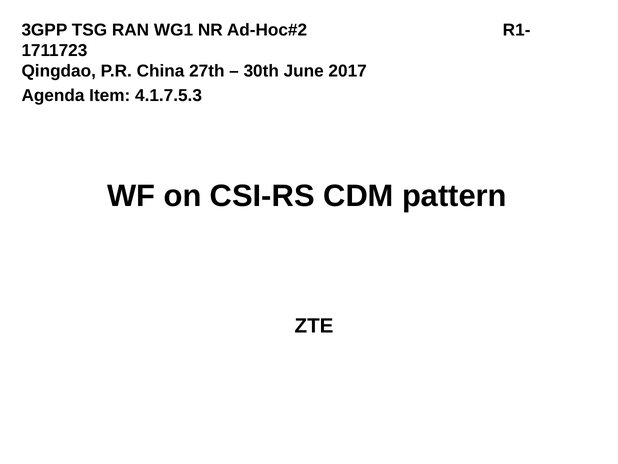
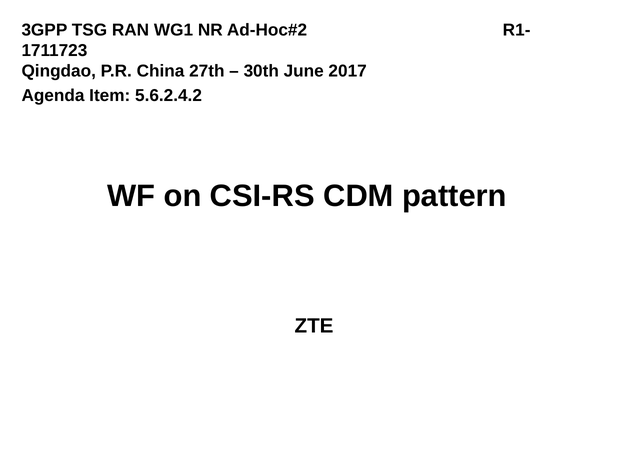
4.1.7.5.3: 4.1.7.5.3 -> 5.6.2.4.2
